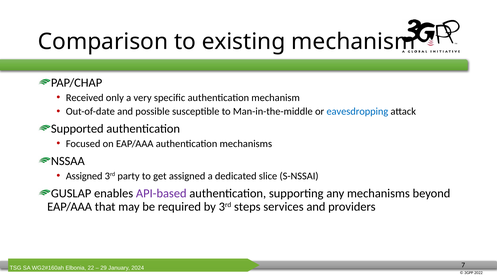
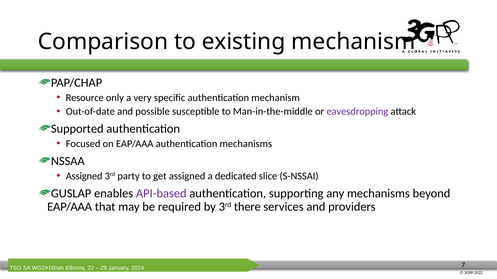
Received: Received -> Resource
eavesdropping colour: blue -> purple
steps: steps -> there
